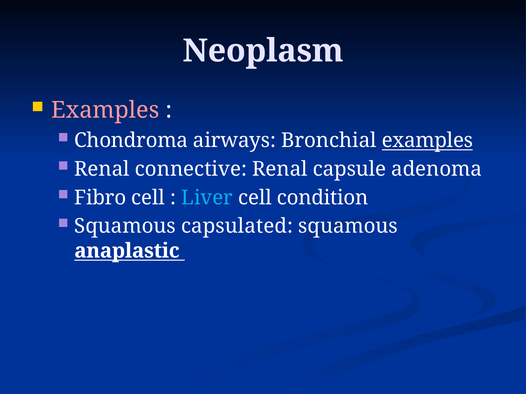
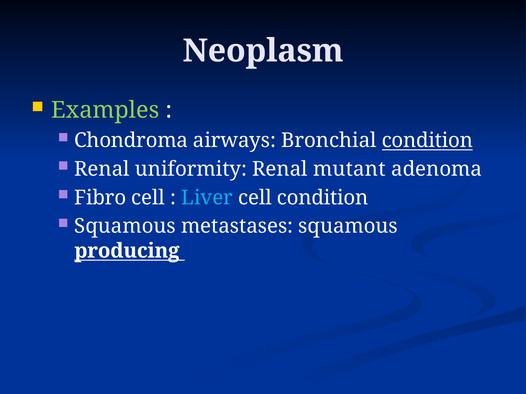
Examples at (105, 110) colour: pink -> light green
Bronchial examples: examples -> condition
connective: connective -> uniformity
capsule: capsule -> mutant
capsulated: capsulated -> metastases
anaplastic: anaplastic -> producing
